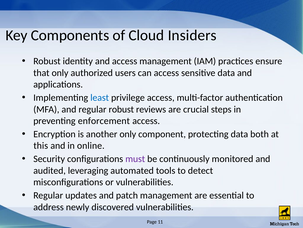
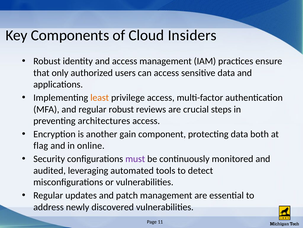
least colour: blue -> orange
enforcement: enforcement -> architectures
another only: only -> gain
this: this -> flag
